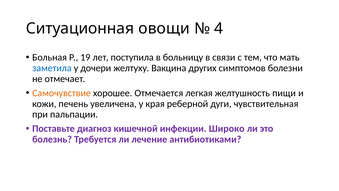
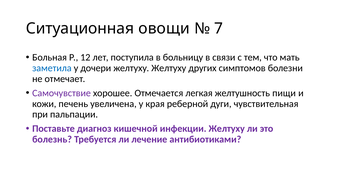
4: 4 -> 7
19: 19 -> 12
желтуху Вакцина: Вакцина -> Желтуху
Самочувствие colour: orange -> purple
инфекции Широко: Широко -> Желтуху
